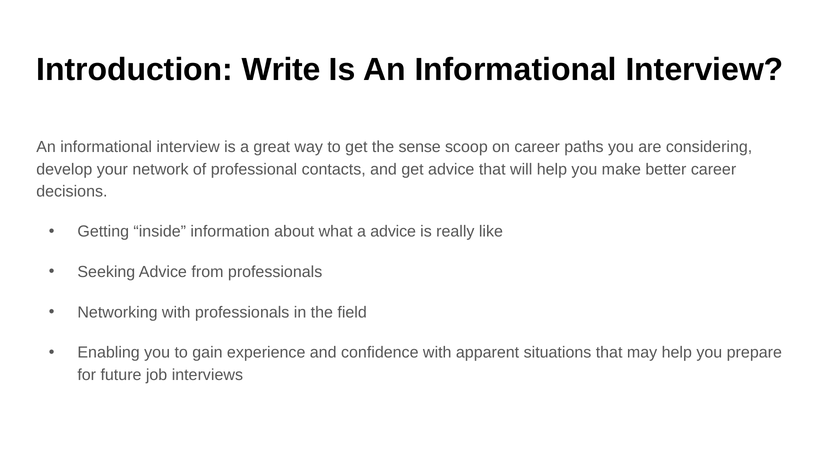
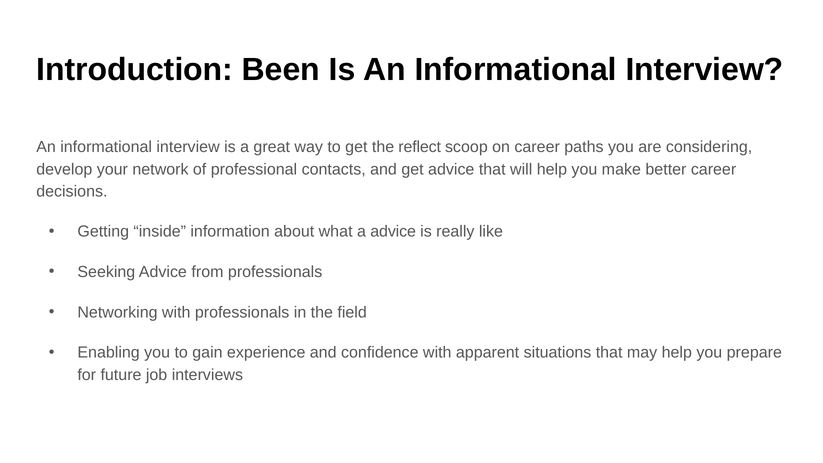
Write: Write -> Been
sense: sense -> reflect
